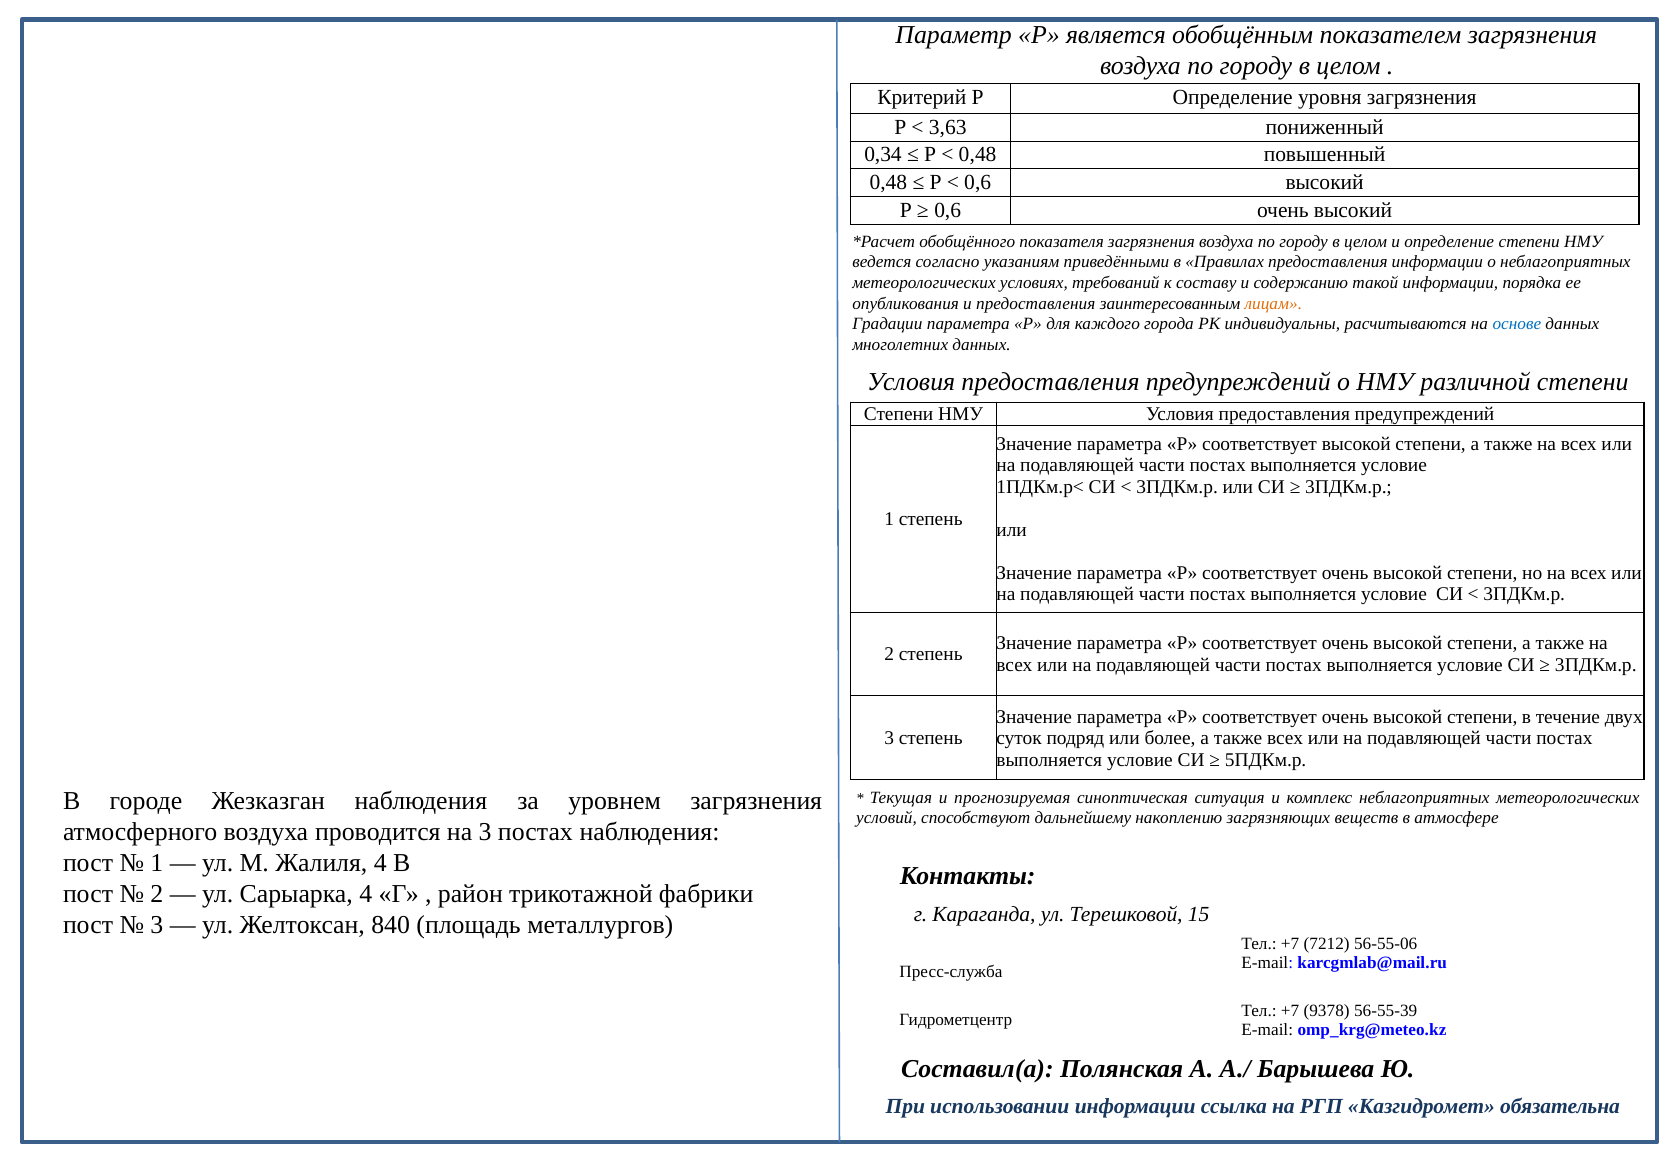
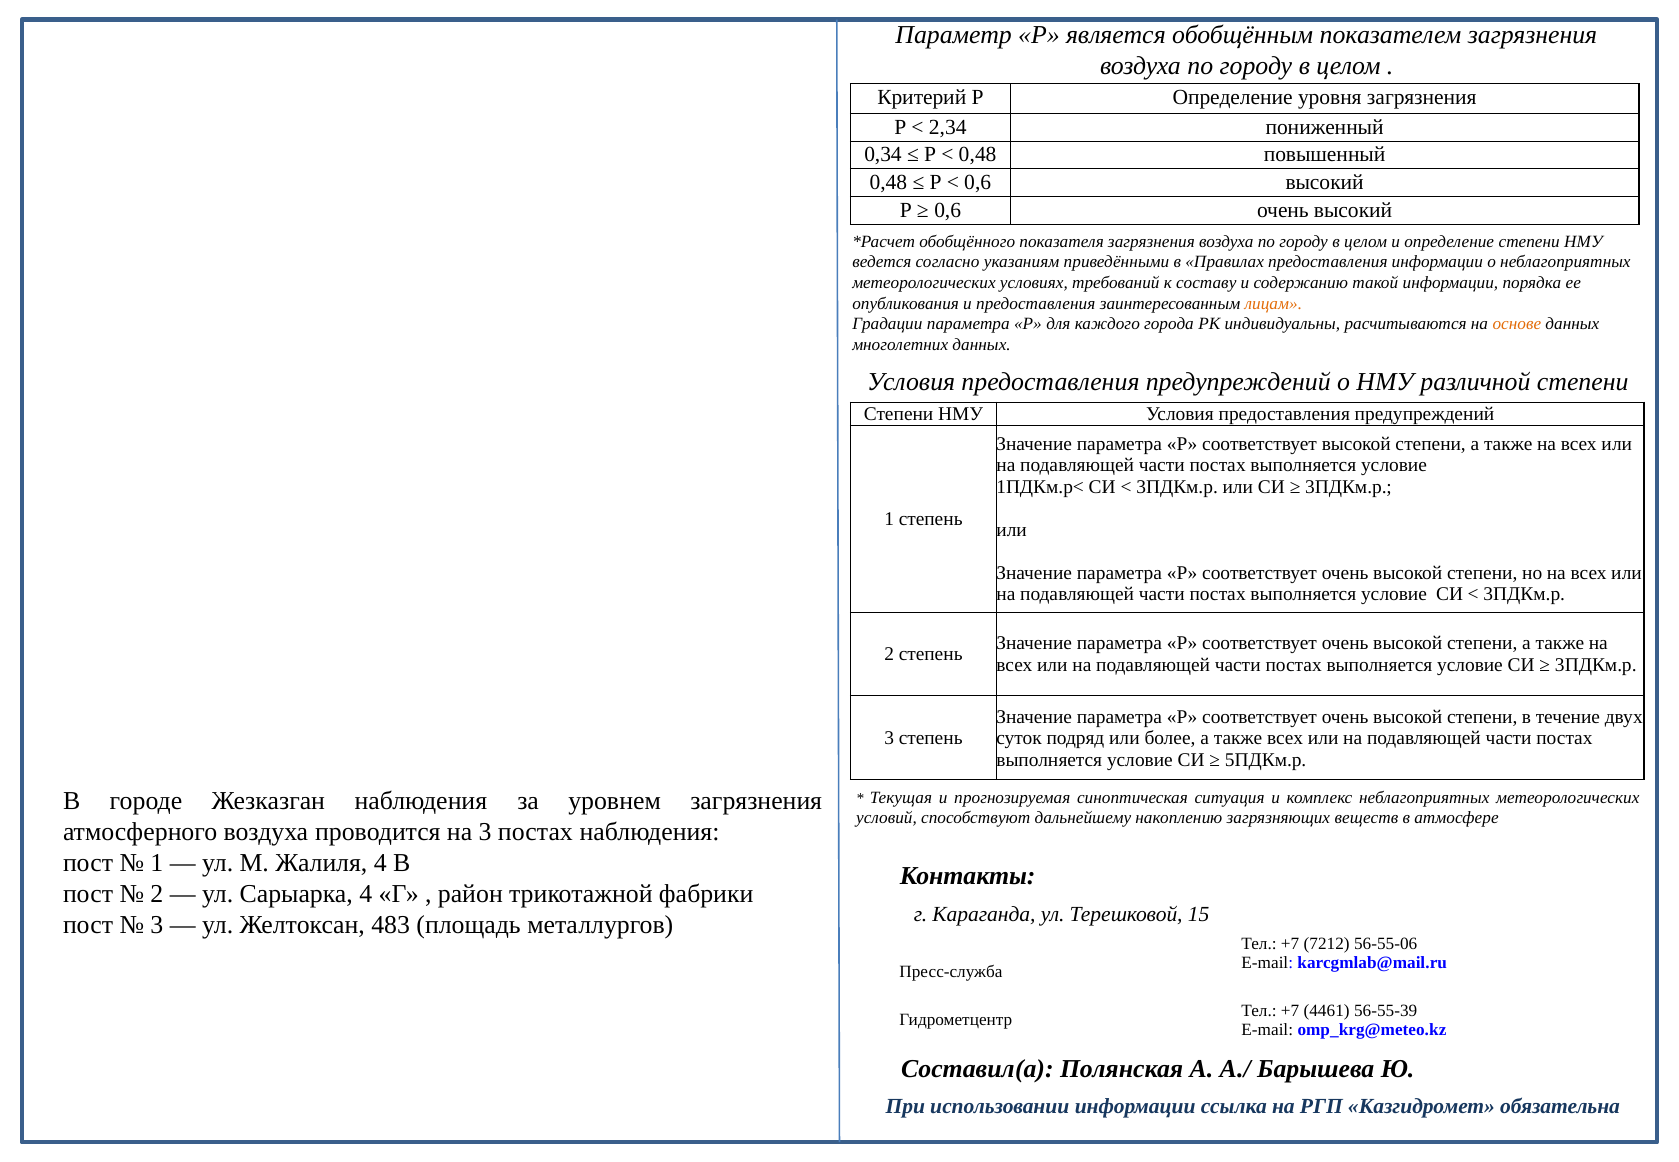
3,63: 3,63 -> 2,34
основе colour: blue -> orange
840: 840 -> 483
9378: 9378 -> 4461
